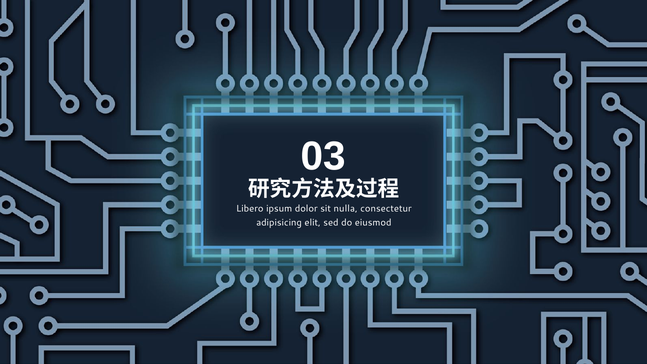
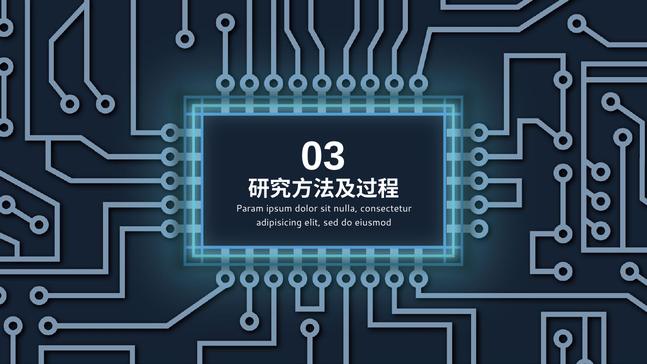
Libero: Libero -> Param
